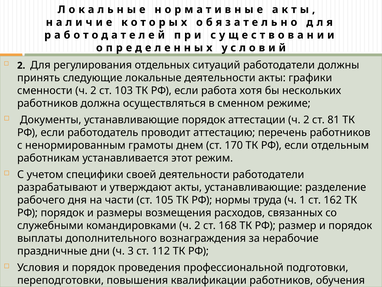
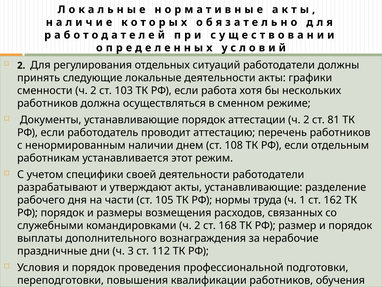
грамоты: грамоты -> наличии
170: 170 -> 108
